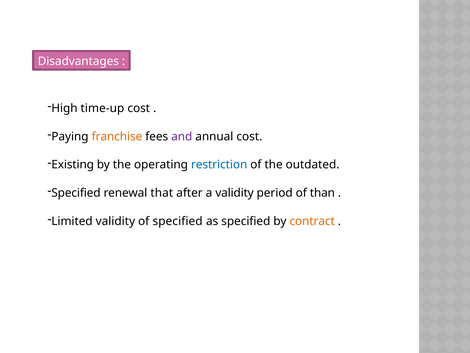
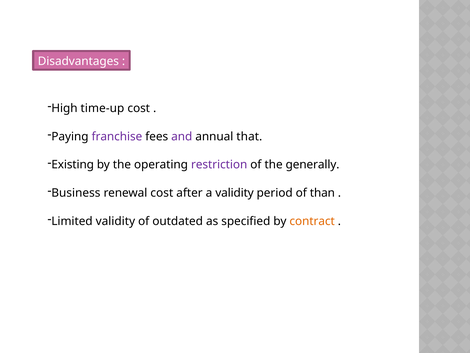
franchise colour: orange -> purple
annual cost: cost -> that
restriction colour: blue -> purple
outdated: outdated -> generally
Specified at (76, 193): Specified -> Business
renewal that: that -> cost
of specified: specified -> outdated
